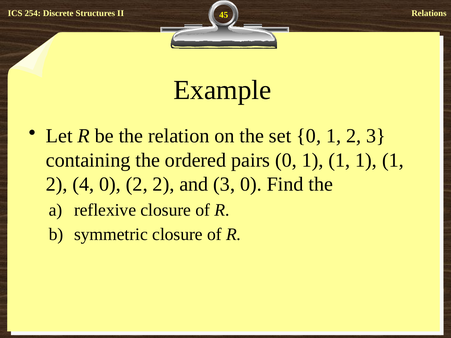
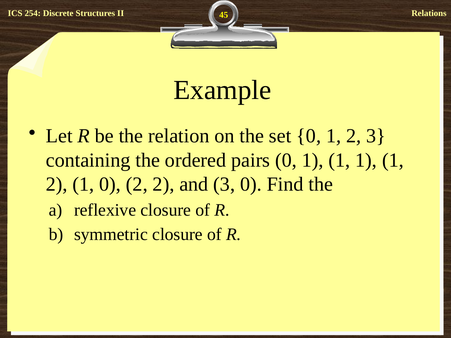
2 4: 4 -> 1
